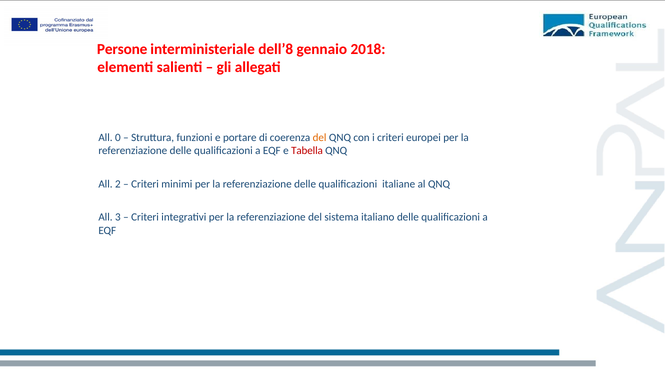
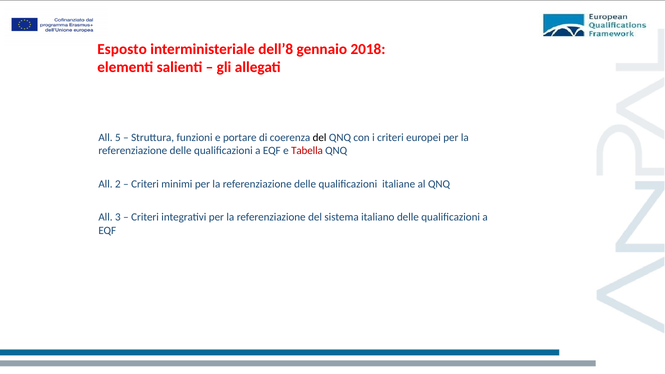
Persone: Persone -> Esposto
0: 0 -> 5
del at (320, 138) colour: orange -> black
